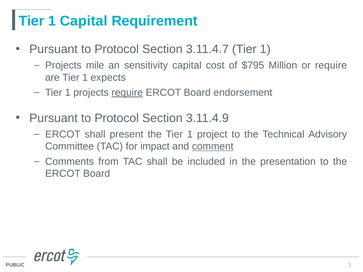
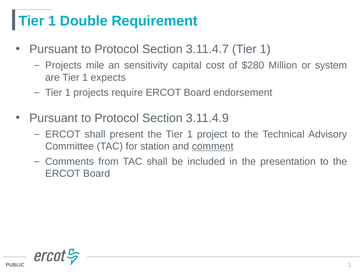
1 Capital: Capital -> Double
$795: $795 -> $280
or require: require -> system
require at (127, 93) underline: present -> none
impact: impact -> station
